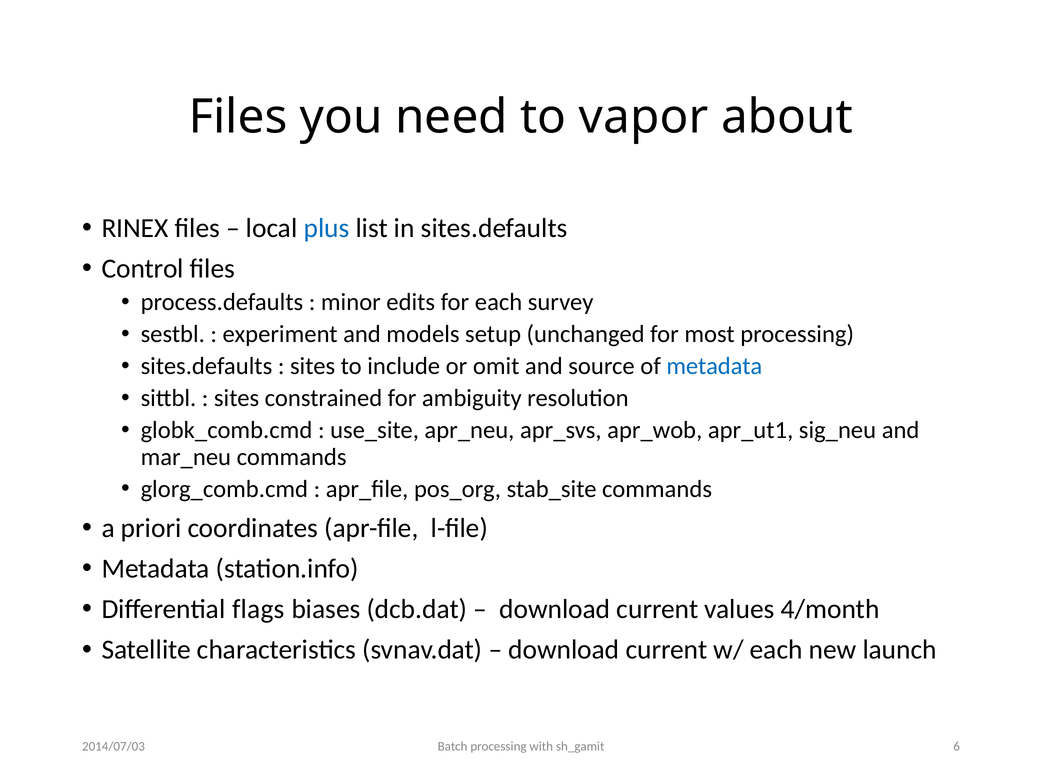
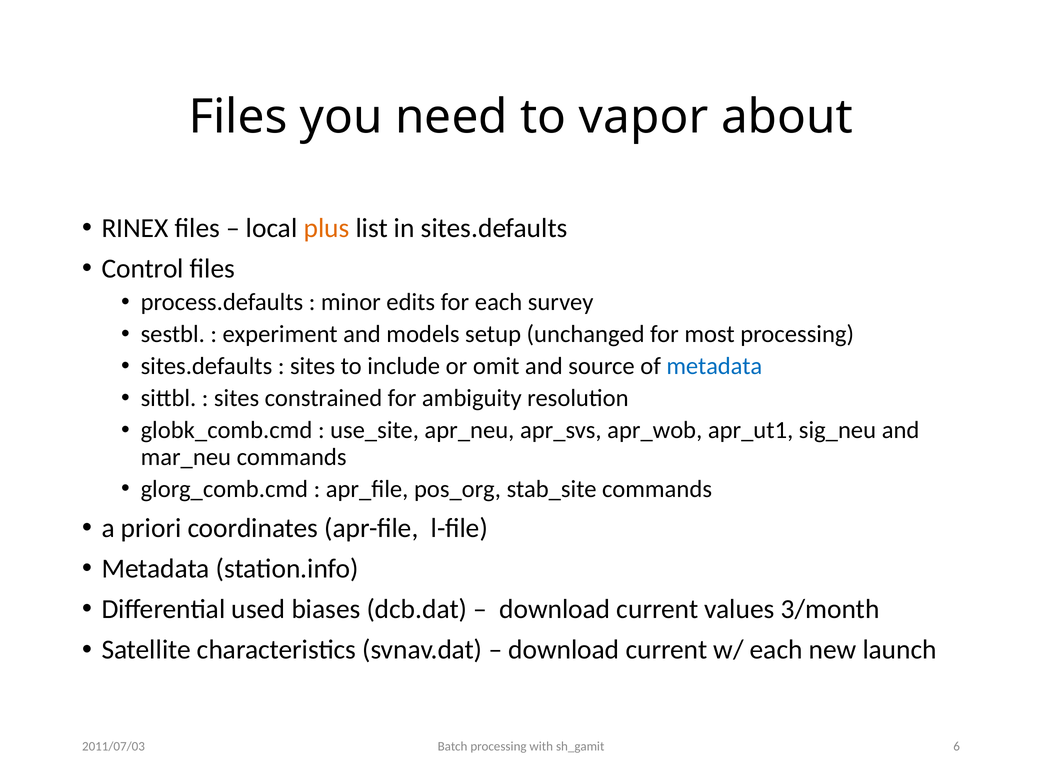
plus colour: blue -> orange
flags: flags -> used
4/month: 4/month -> 3/month
2014/07/03: 2014/07/03 -> 2011/07/03
